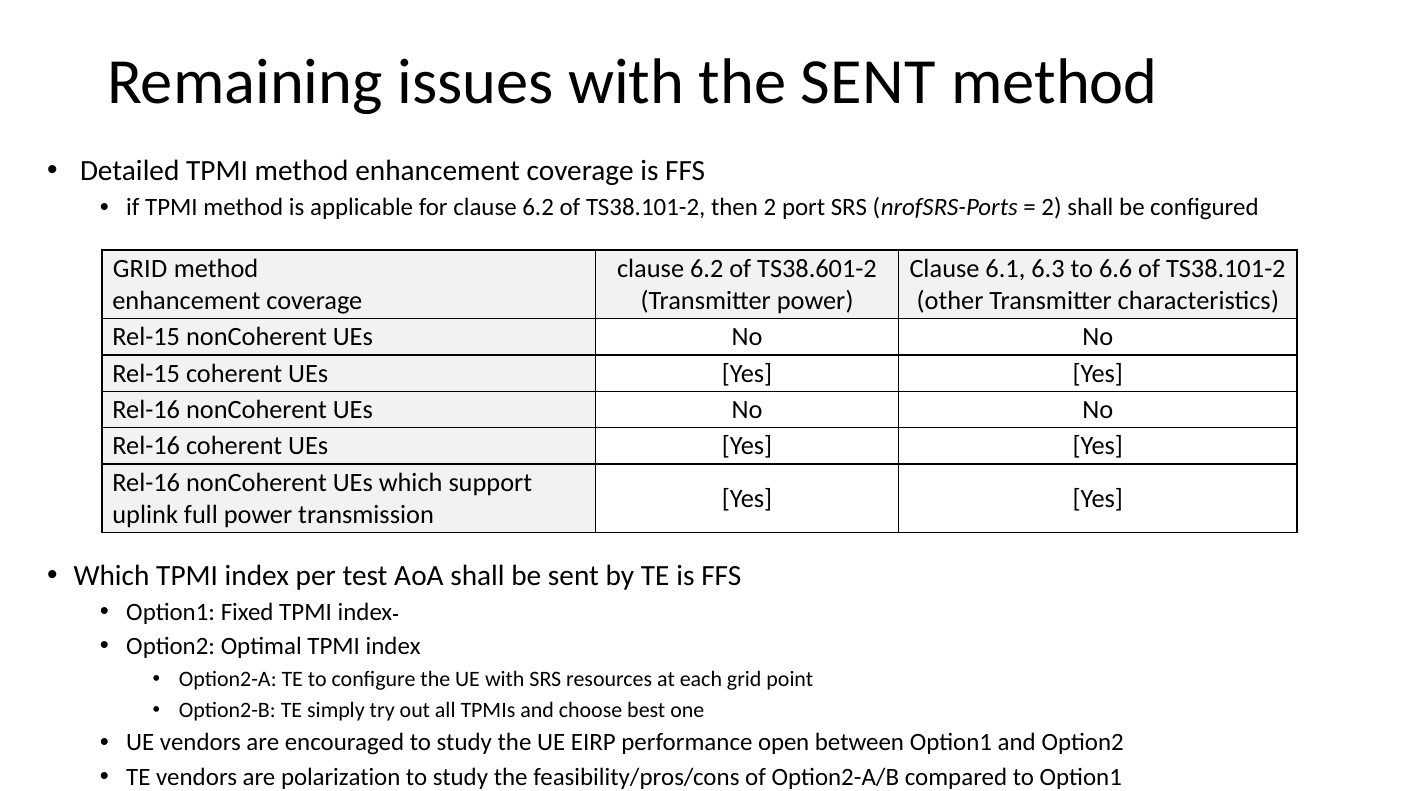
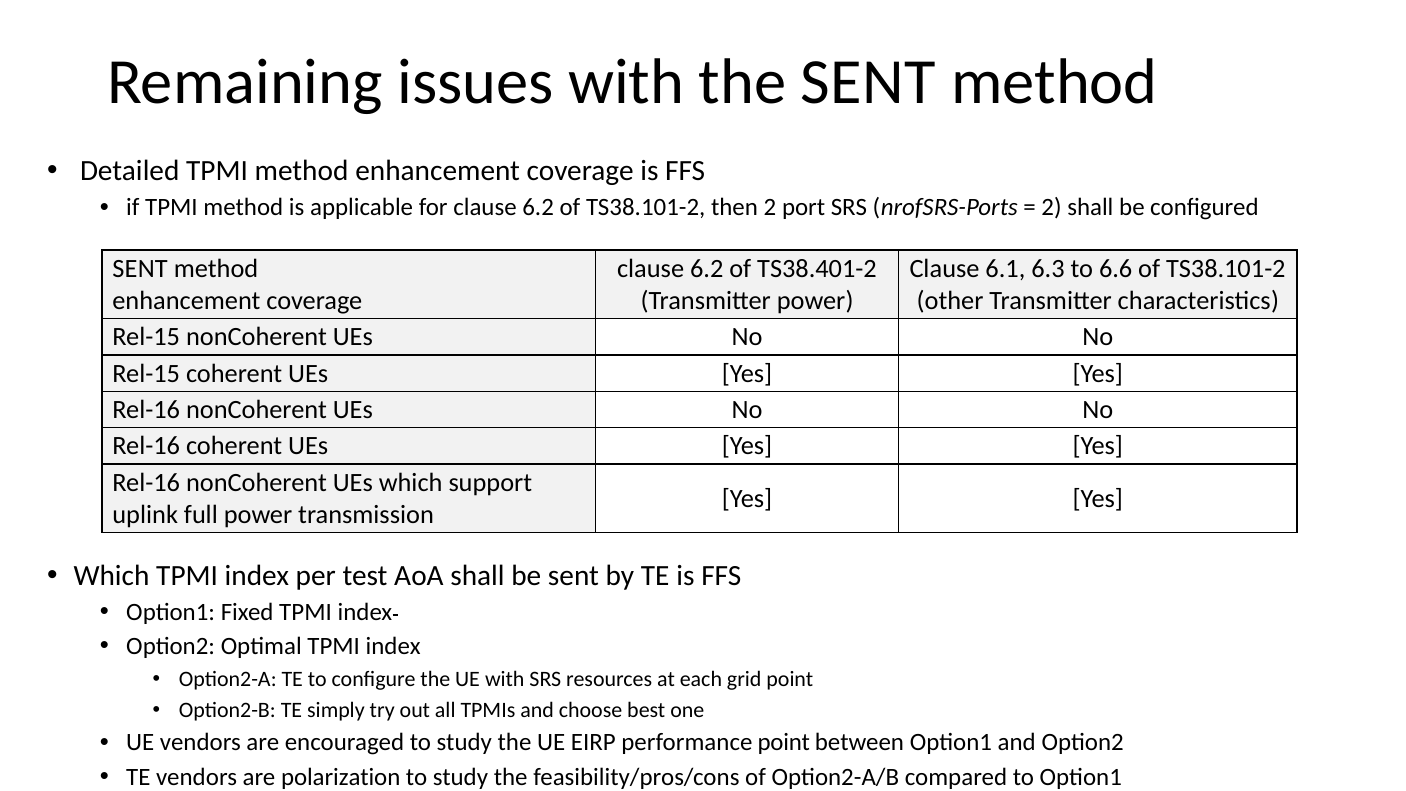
GRID at (140, 268): GRID -> SENT
TS38.601-2: TS38.601-2 -> TS38.401-2
performance open: open -> point
